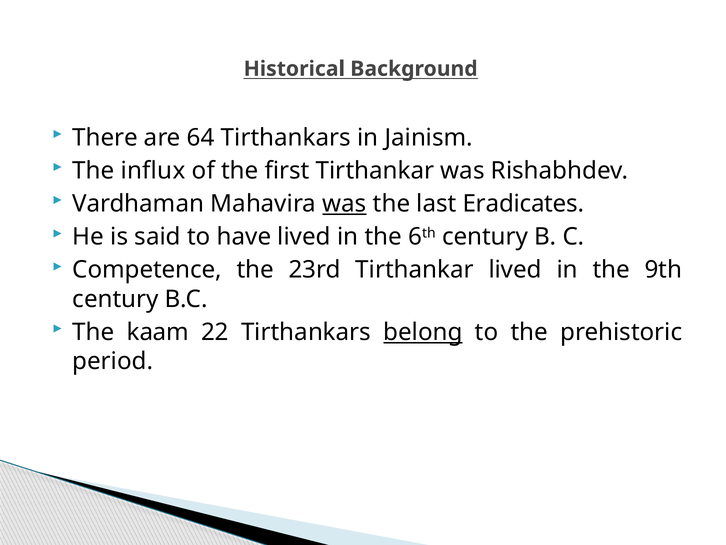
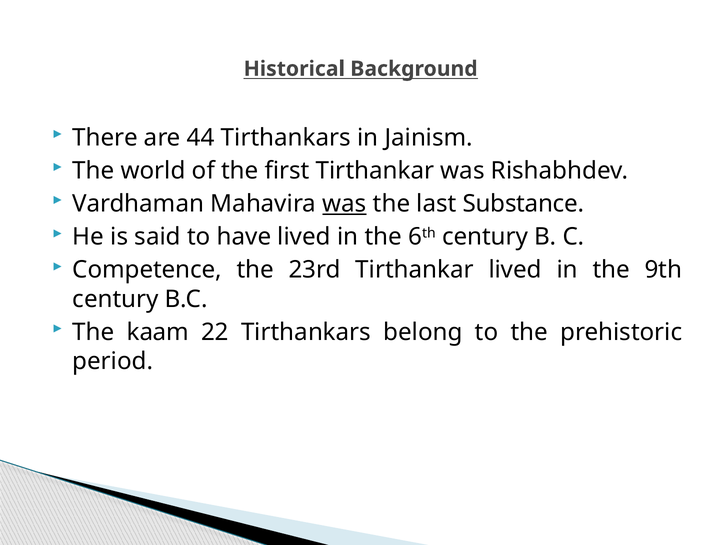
64: 64 -> 44
influx: influx -> world
Eradicates: Eradicates -> Substance
belong underline: present -> none
